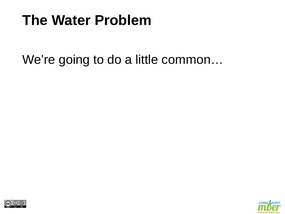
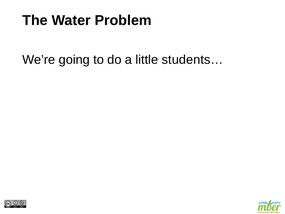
common…: common… -> students…
